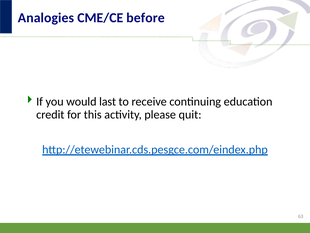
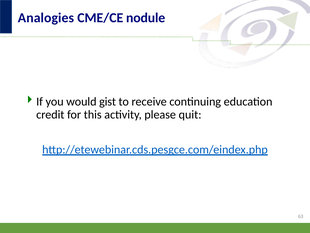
before: before -> nodule
last: last -> gist
